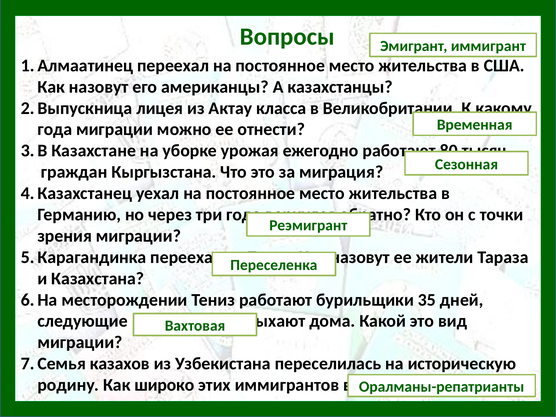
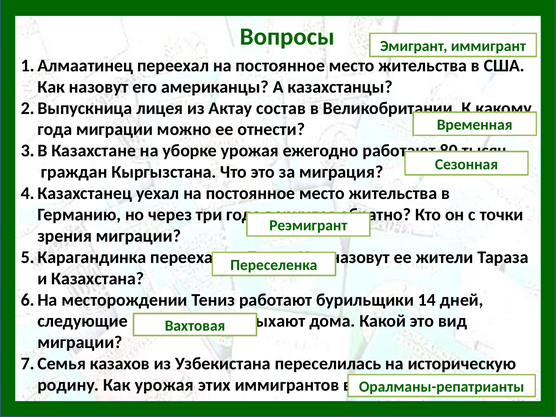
класса: класса -> состав
35: 35 -> 14
Как широко: широко -> урожая
